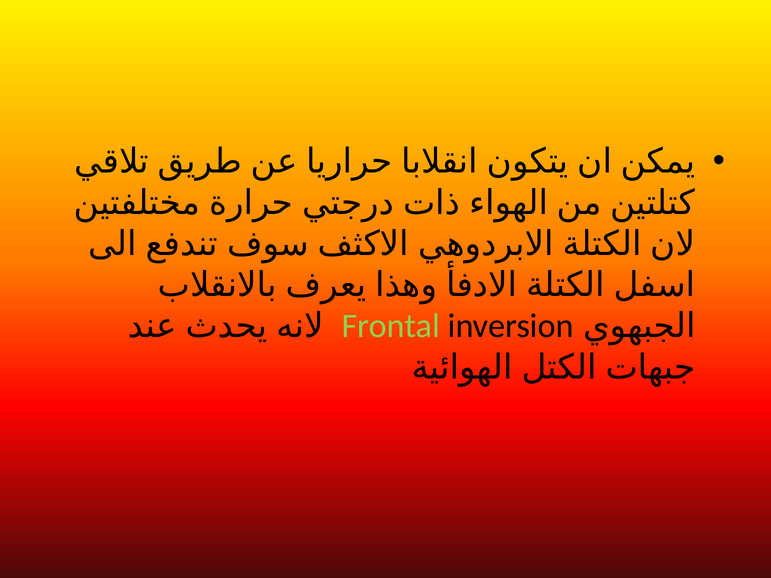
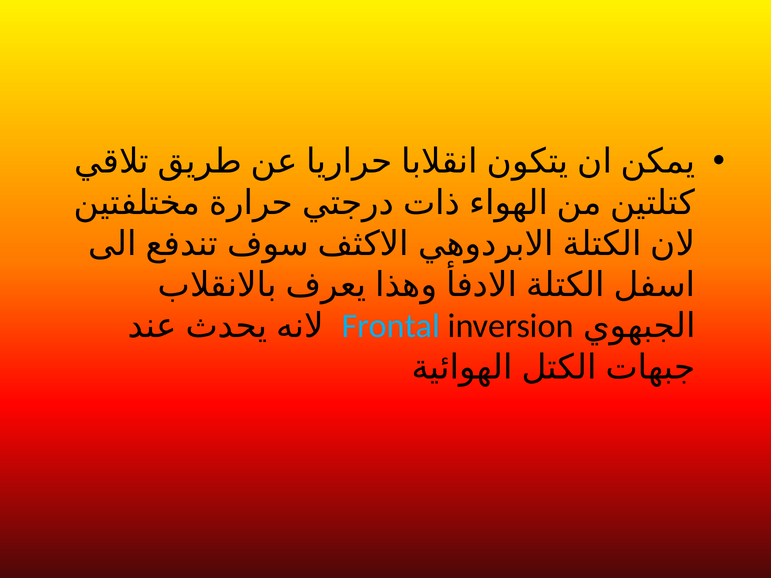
Frontal colour: light green -> light blue
